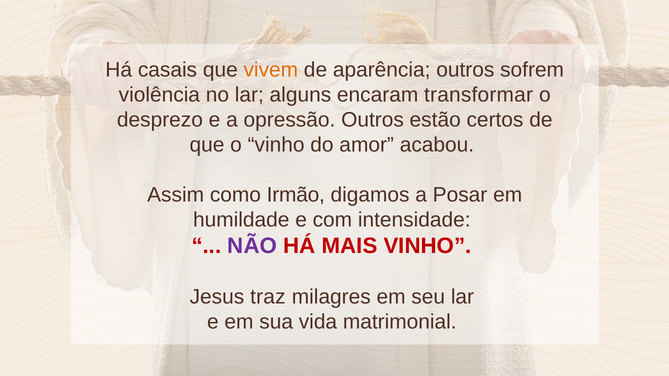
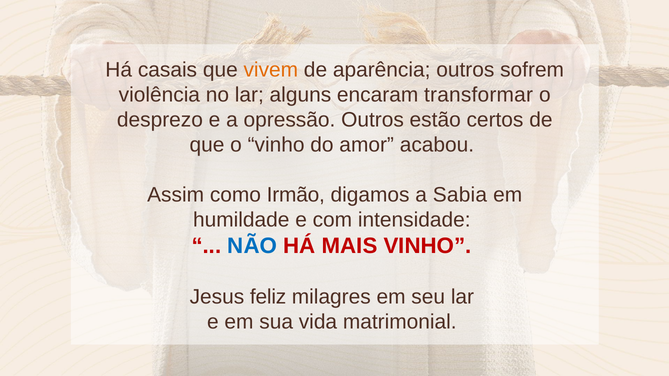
Posar: Posar -> Sabia
NÃO colour: purple -> blue
traz: traz -> feliz
